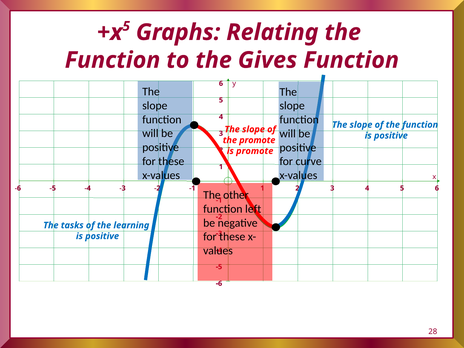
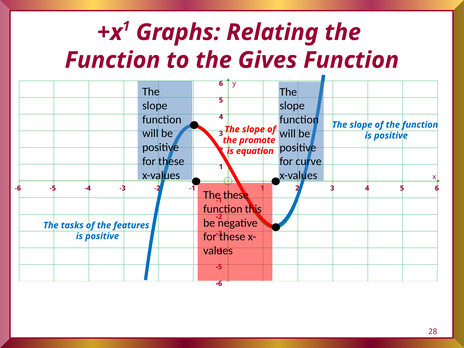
5 at (126, 26): 5 -> 1
is promote: promote -> equation
The other: other -> these
left: left -> this
learning: learning -> features
